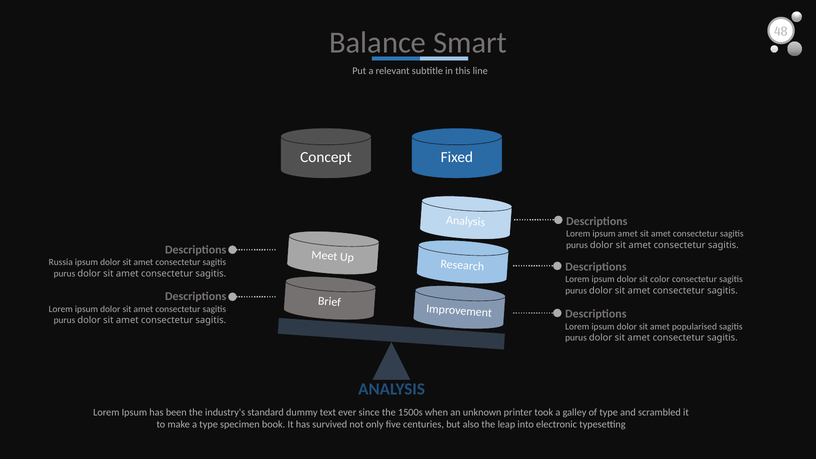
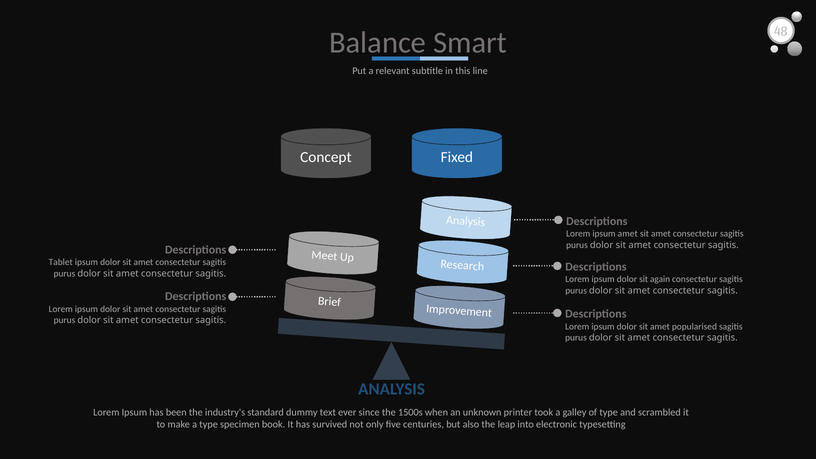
Russia: Russia -> Tablet
color: color -> again
